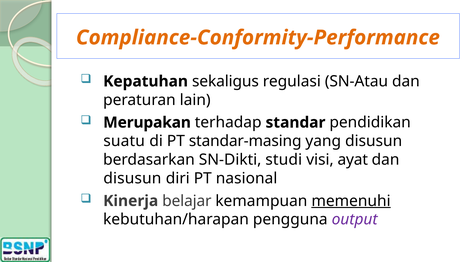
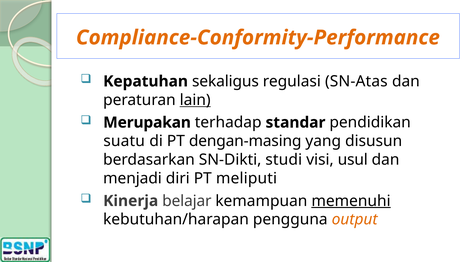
SN-Atau: SN-Atau -> SN-Atas
lain underline: none -> present
standar-masing: standar-masing -> dengan-masing
ayat: ayat -> usul
disusun at (132, 178): disusun -> menjadi
nasional: nasional -> meliputi
output colour: purple -> orange
